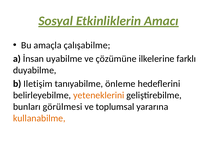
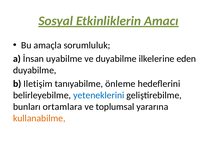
çalışabilme: çalışabilme -> sorumluluk
ve çözümüne: çözümüne -> duyabilme
farklı: farklı -> eden
yeteneklerini colour: orange -> blue
görülmesi: görülmesi -> ortamlara
